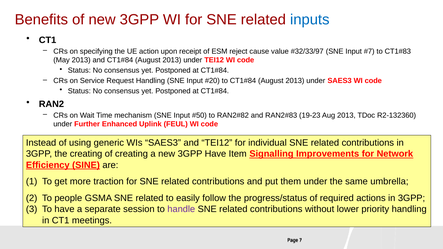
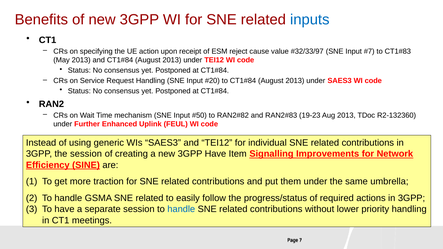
the creating: creating -> session
people at (68, 198): people -> handle
handle at (181, 209) colour: purple -> blue
